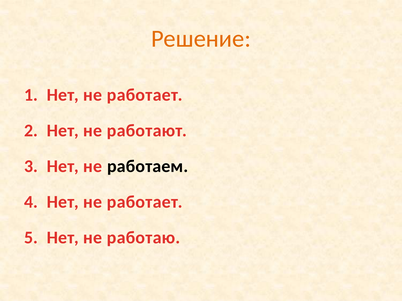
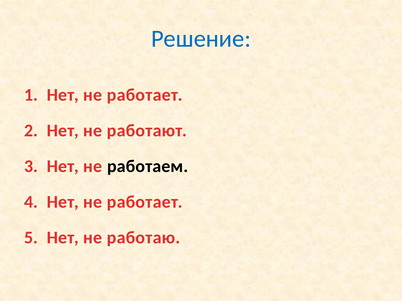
Решение colour: orange -> blue
